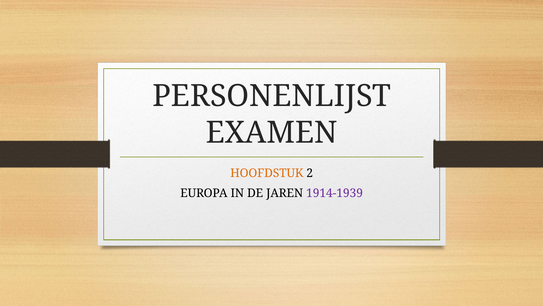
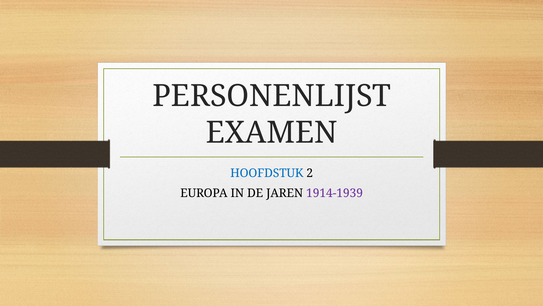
HOOFDSTUK colour: orange -> blue
